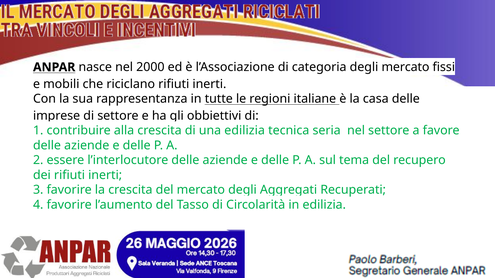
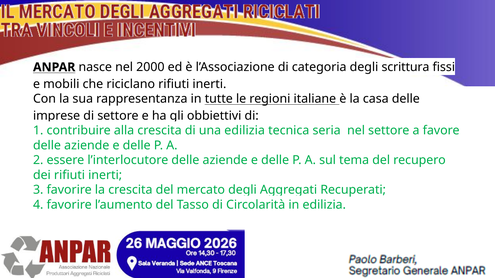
degli mercato: mercato -> scrittura
